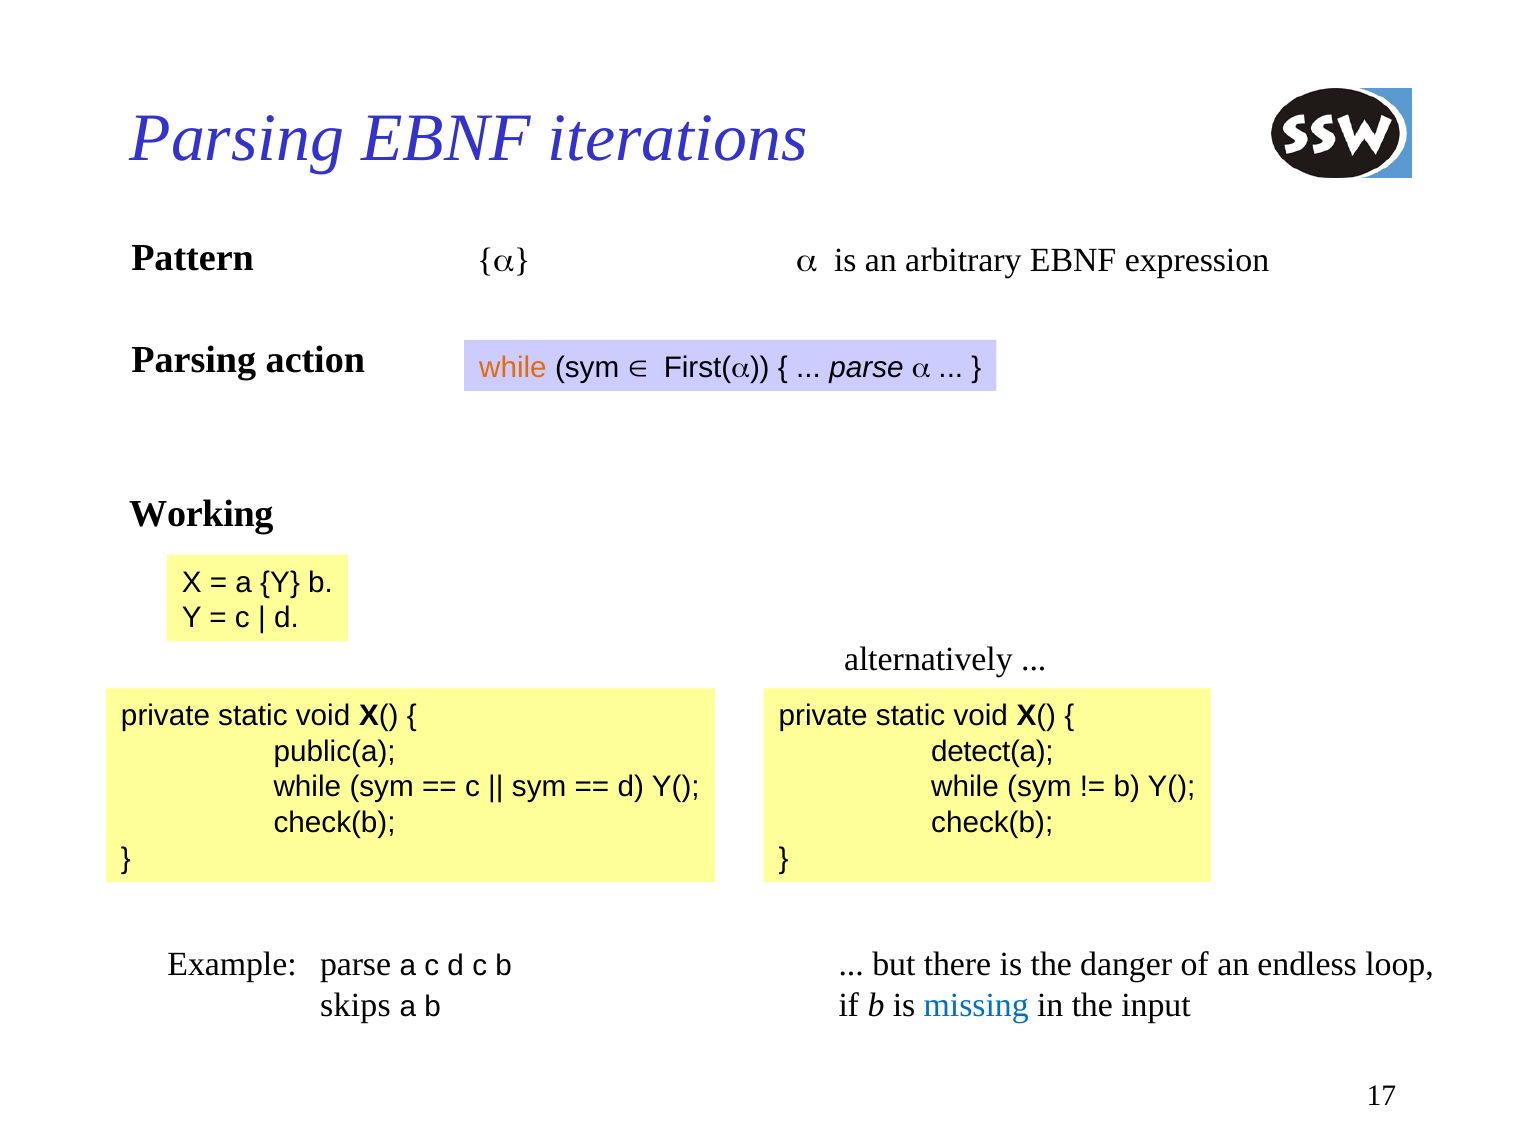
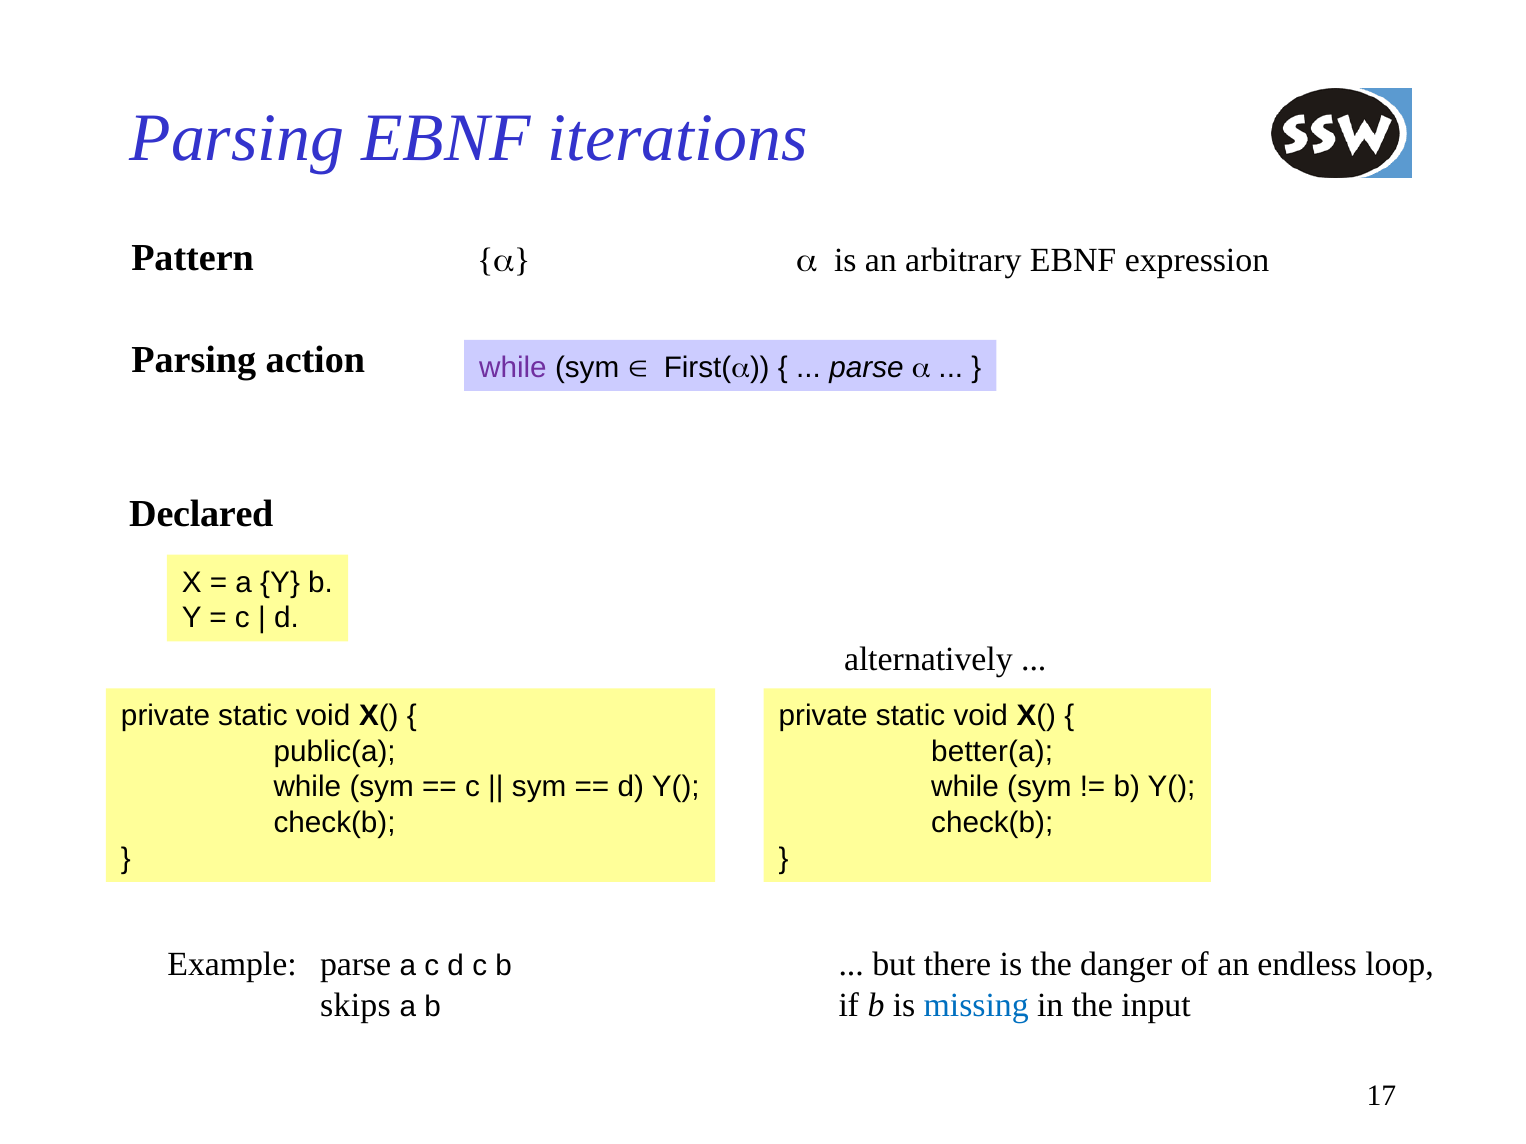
while at (513, 368) colour: orange -> purple
Working: Working -> Declared
detect(a: detect(a -> better(a
